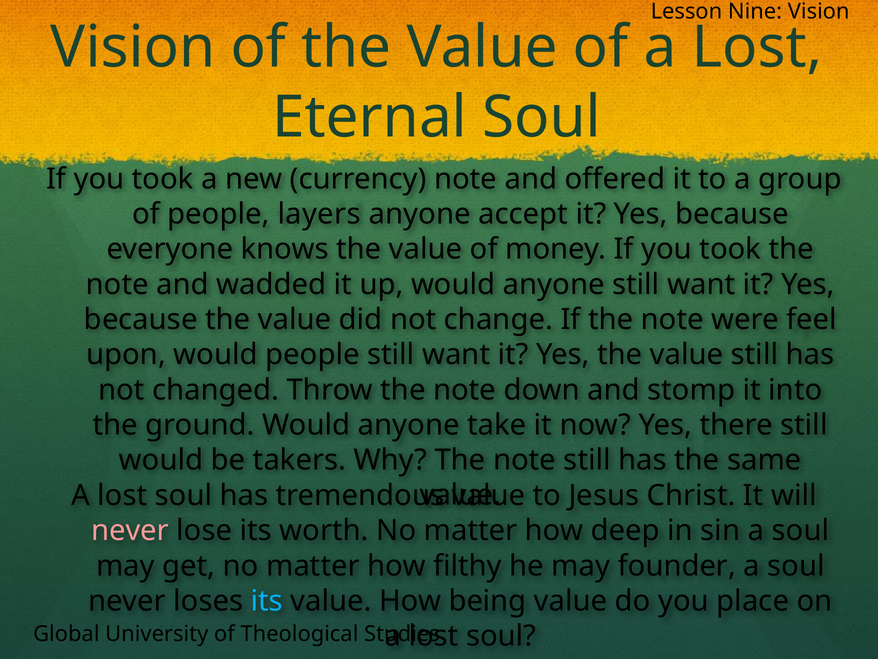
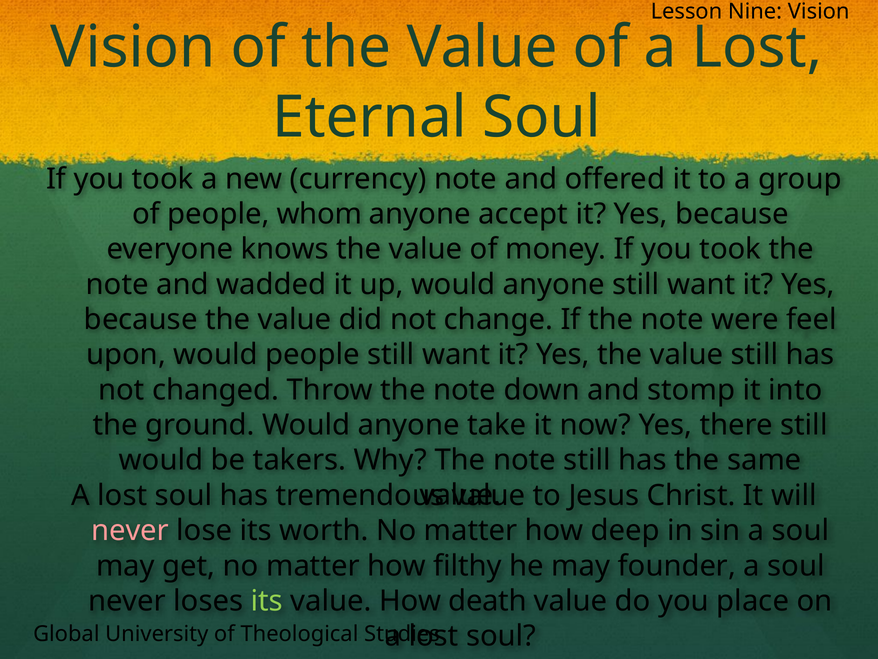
layers: layers -> whom
its at (267, 601) colour: light blue -> light green
being: being -> death
